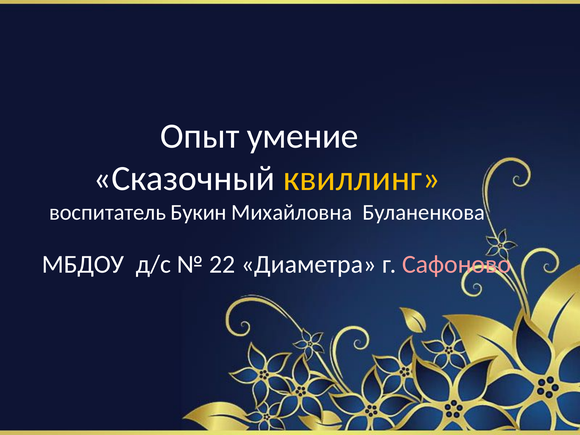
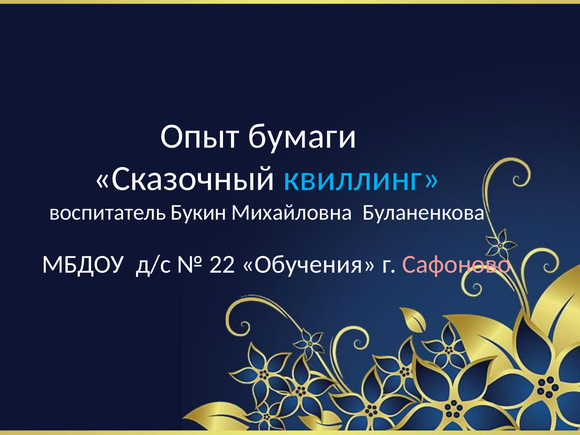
умение: умение -> бумаги
квиллинг colour: yellow -> light blue
Диаметра: Диаметра -> Обучения
